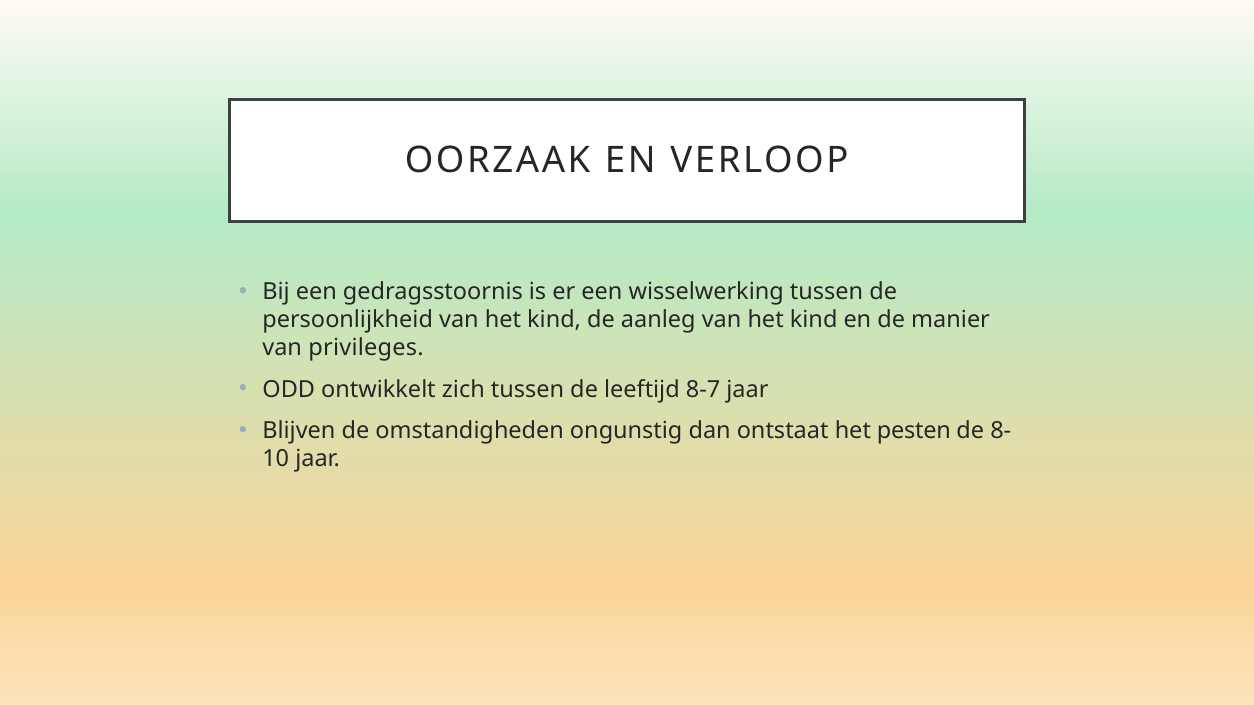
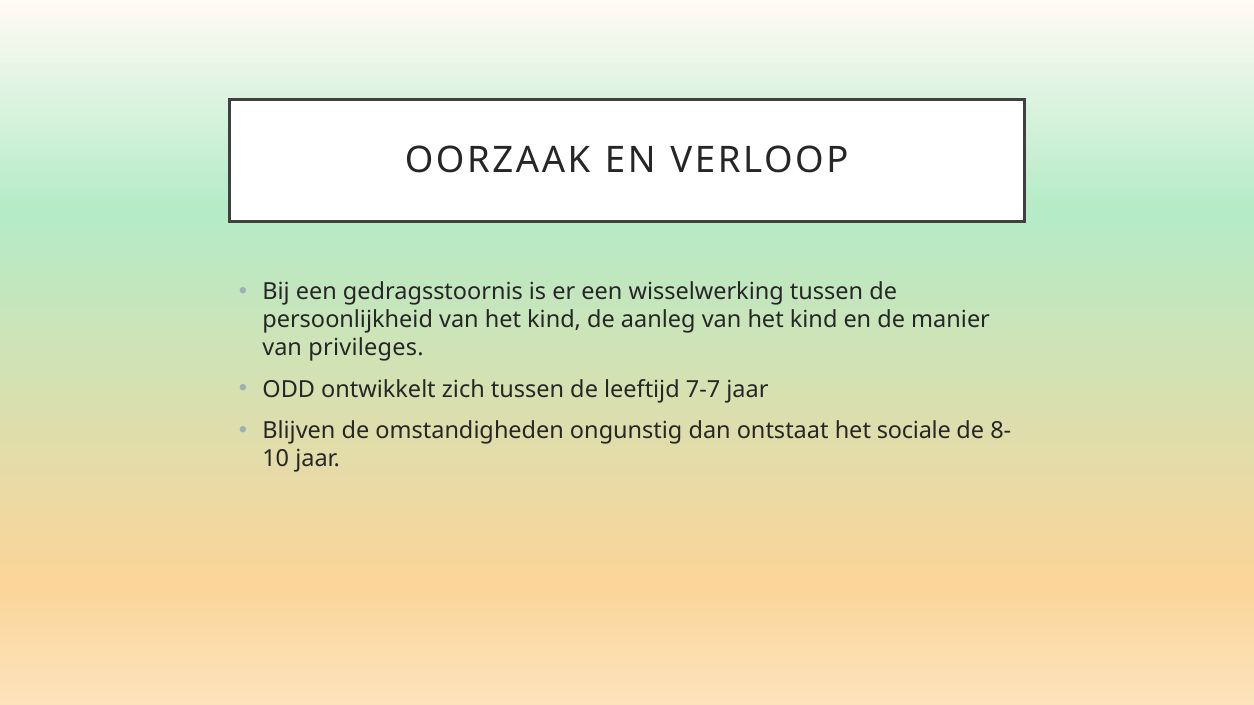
8-7: 8-7 -> 7-7
pesten: pesten -> sociale
